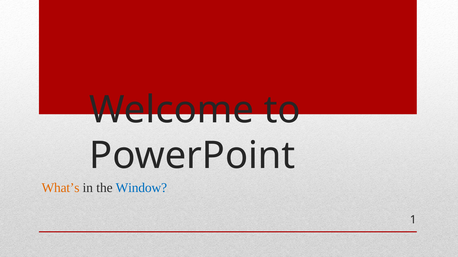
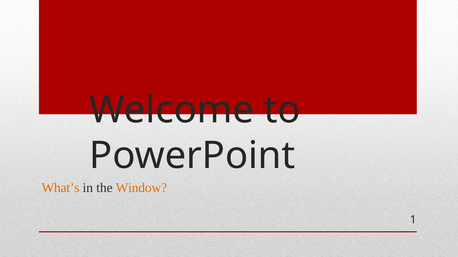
Window colour: blue -> orange
